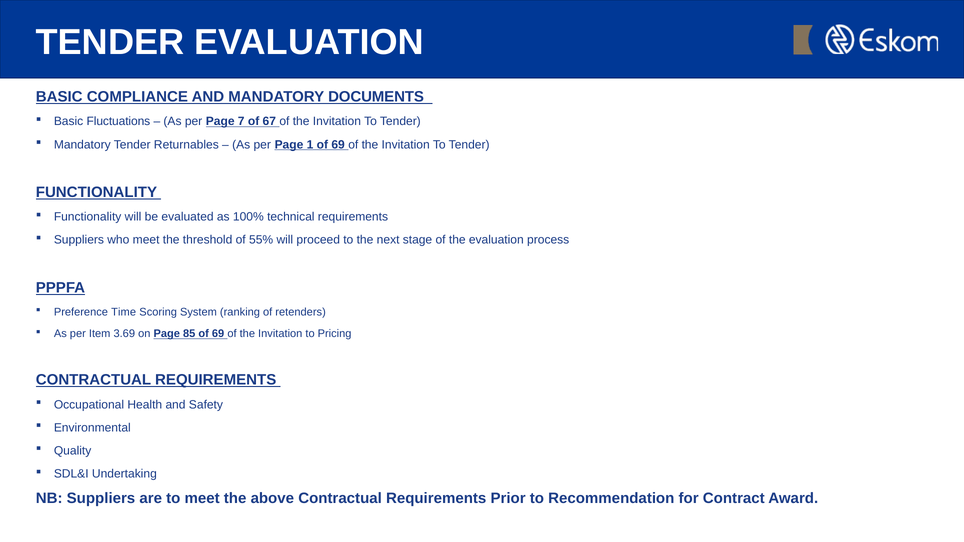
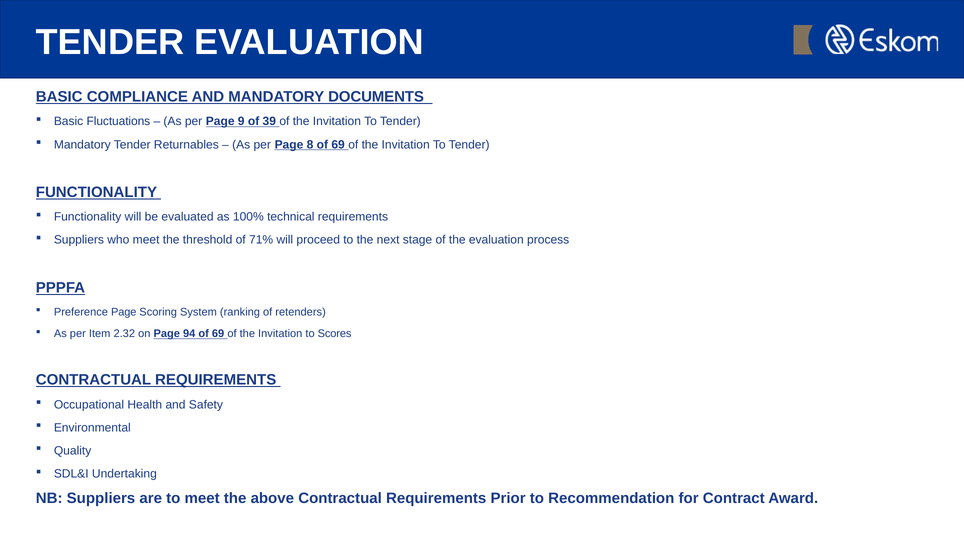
7: 7 -> 9
67: 67 -> 39
1: 1 -> 8
55%: 55% -> 71%
Preference Time: Time -> Page
3.69: 3.69 -> 2.32
85: 85 -> 94
Pricing: Pricing -> Scores
